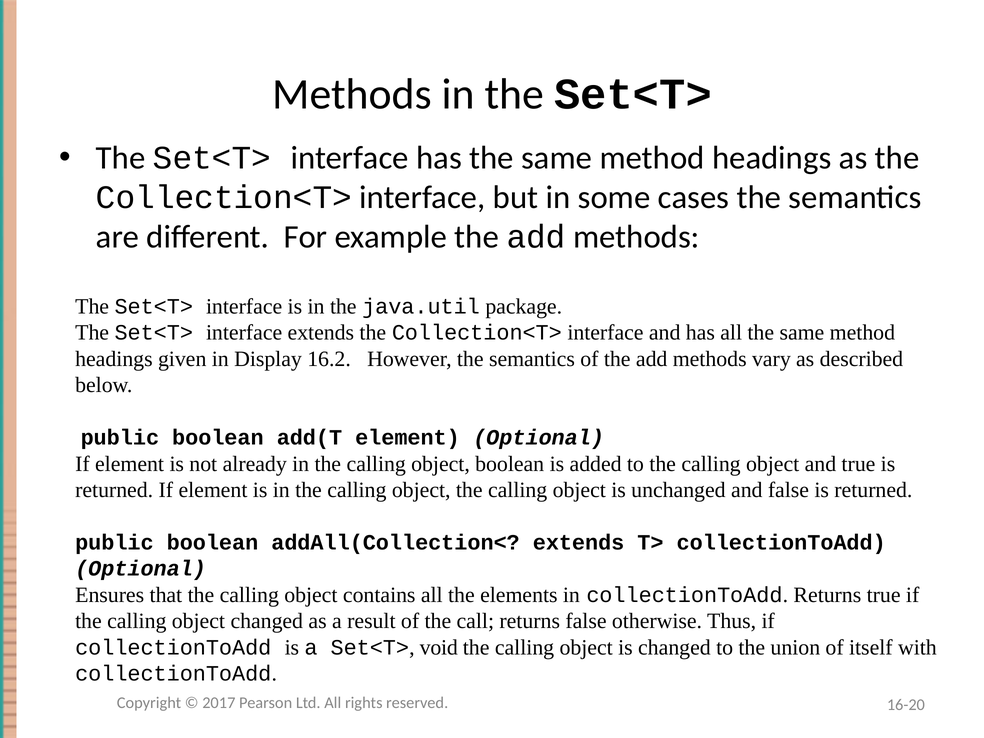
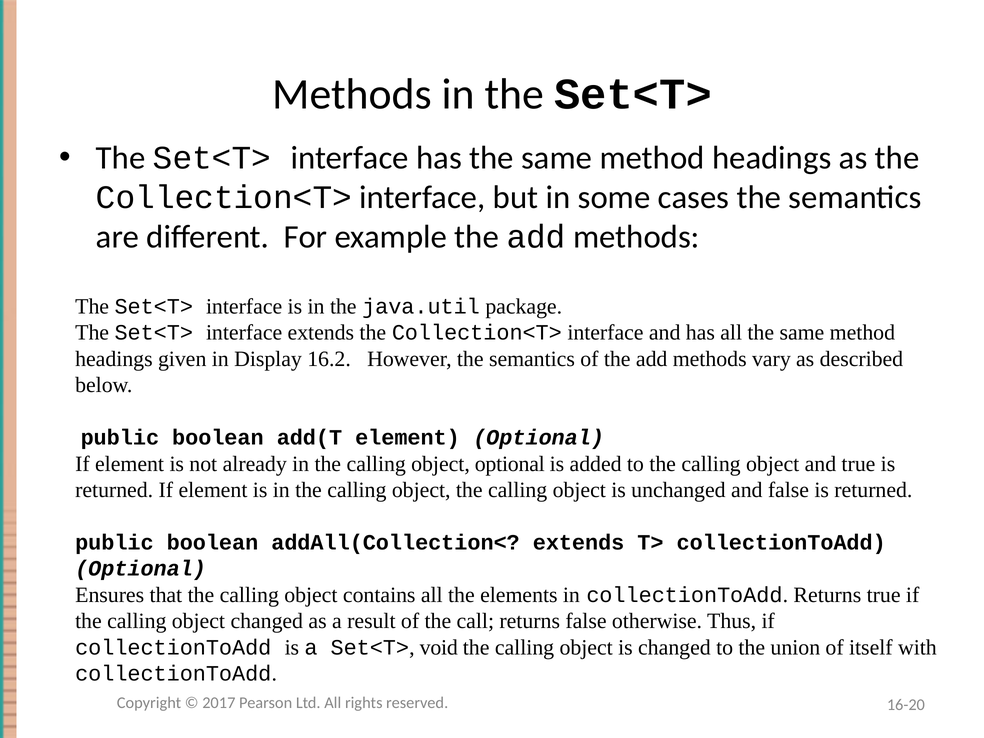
object boolean: boolean -> optional
